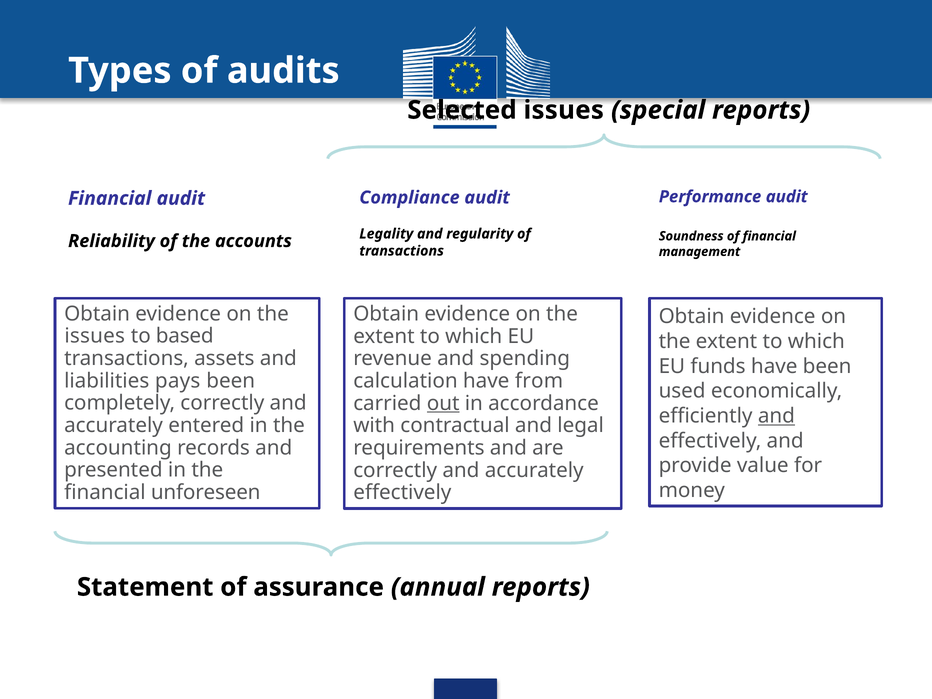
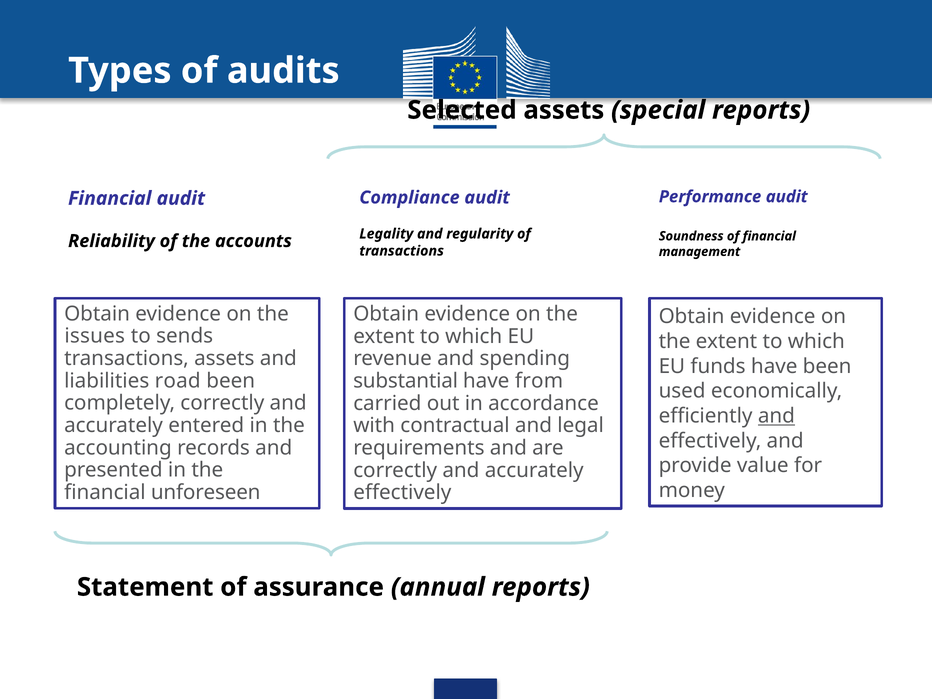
Selected issues: issues -> assets
based: based -> sends
pays: pays -> road
calculation: calculation -> substantial
out underline: present -> none
